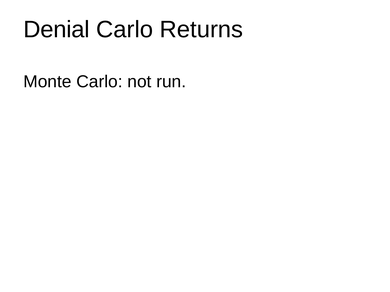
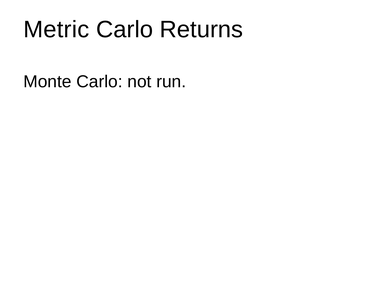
Denial: Denial -> Metric
